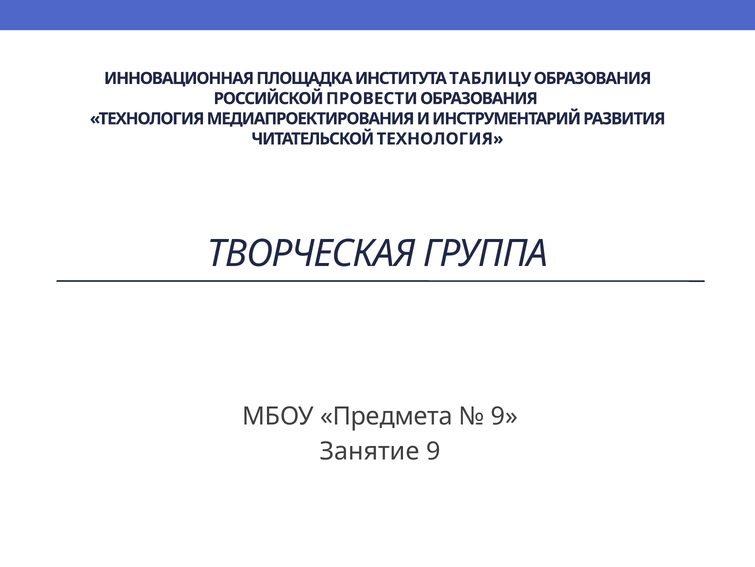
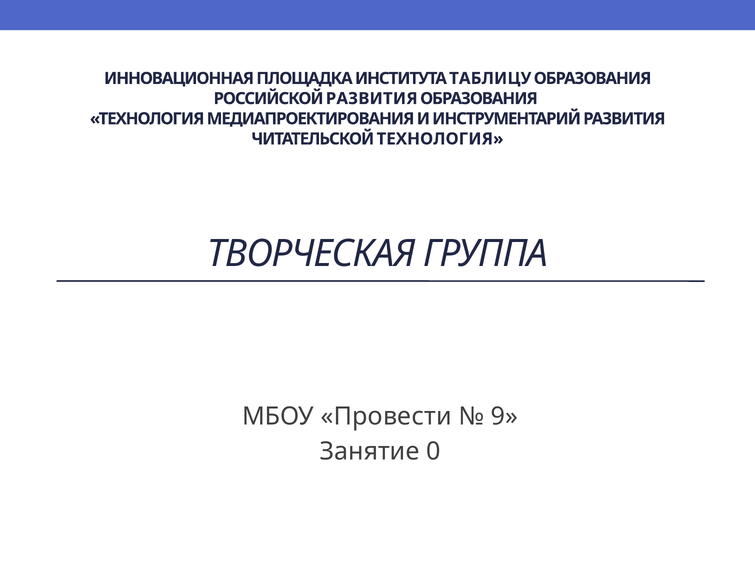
РОССИЙСКОЙ ПРОВЕСТИ: ПРОВЕСТИ -> РАЗВИТИЯ
Предмета: Предмета -> Провести
Занятие 9: 9 -> 0
